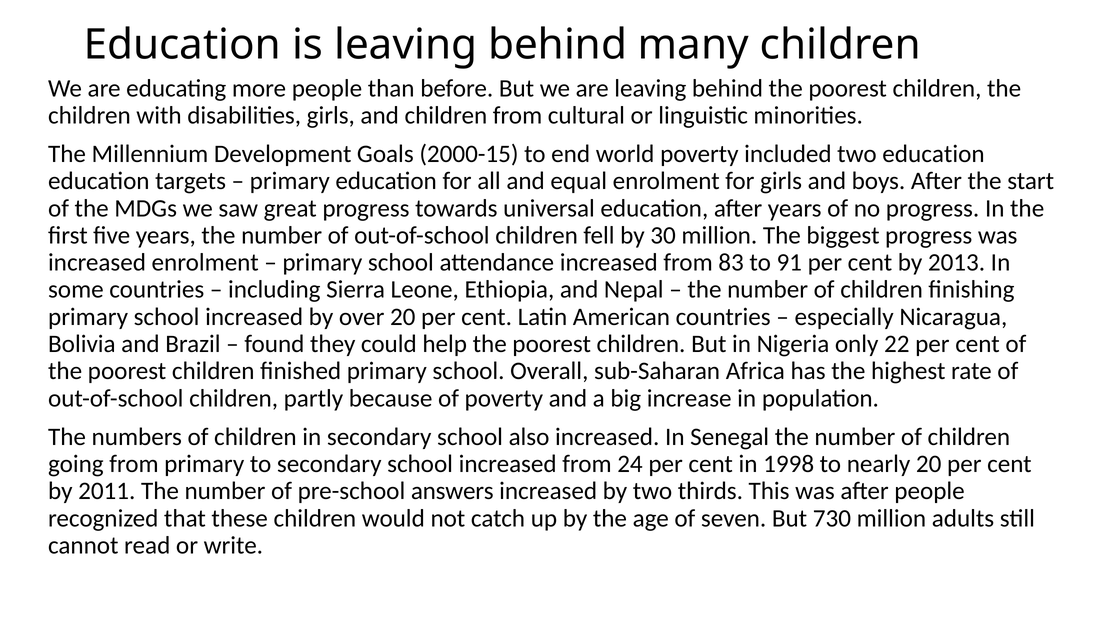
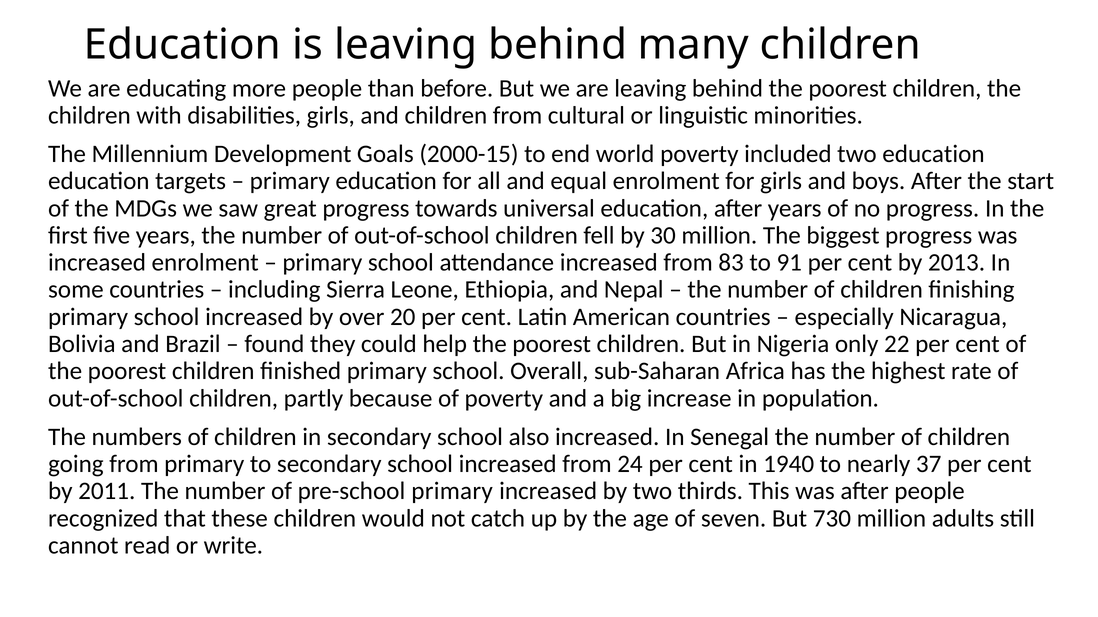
1998: 1998 -> 1940
nearly 20: 20 -> 37
pre-school answers: answers -> primary
